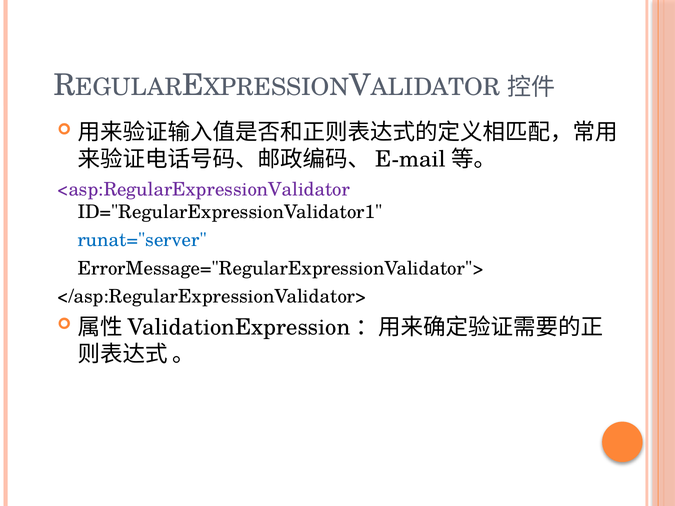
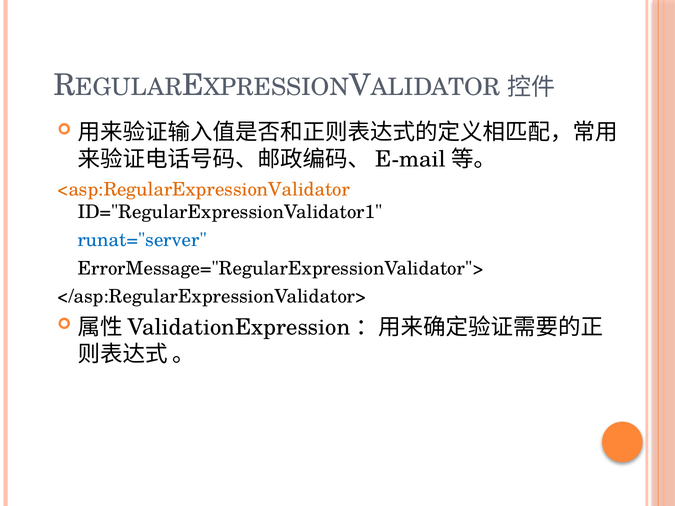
<asp:RegularExpressionValidator colour: purple -> orange
